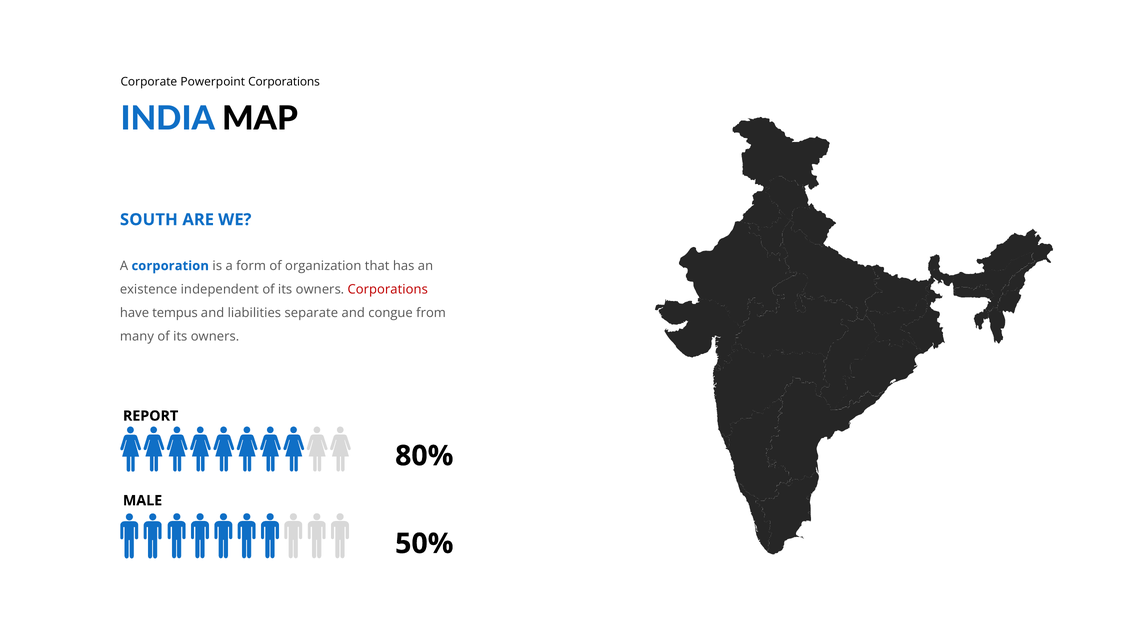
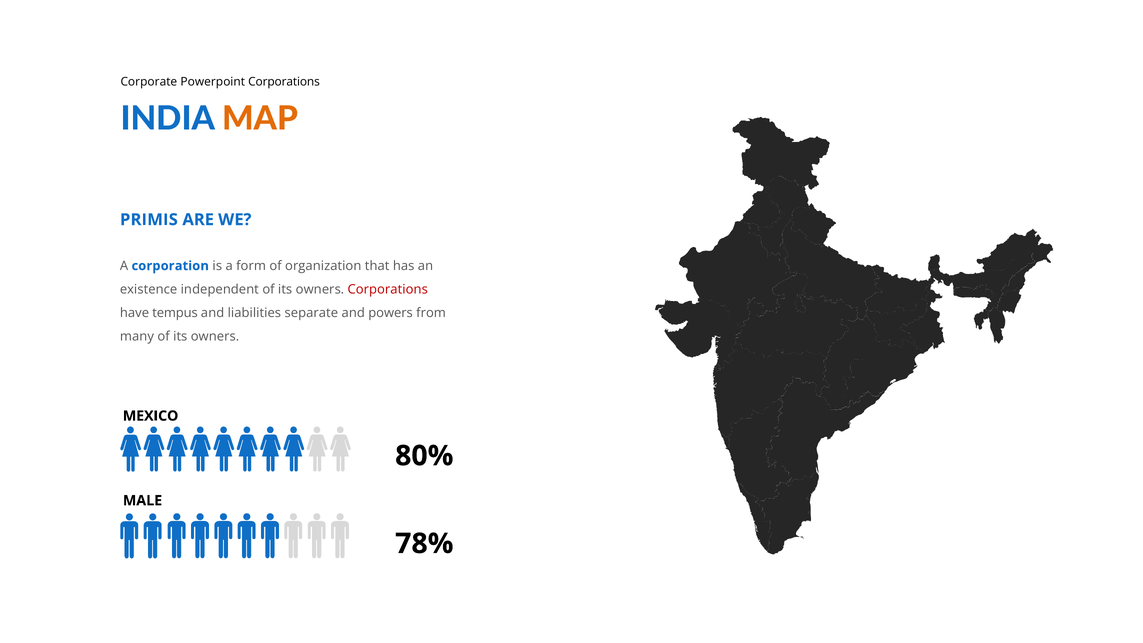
MAP colour: black -> orange
SOUTH: SOUTH -> PRIMIS
congue: congue -> powers
REPORT: REPORT -> MEXICO
50%: 50% -> 78%
